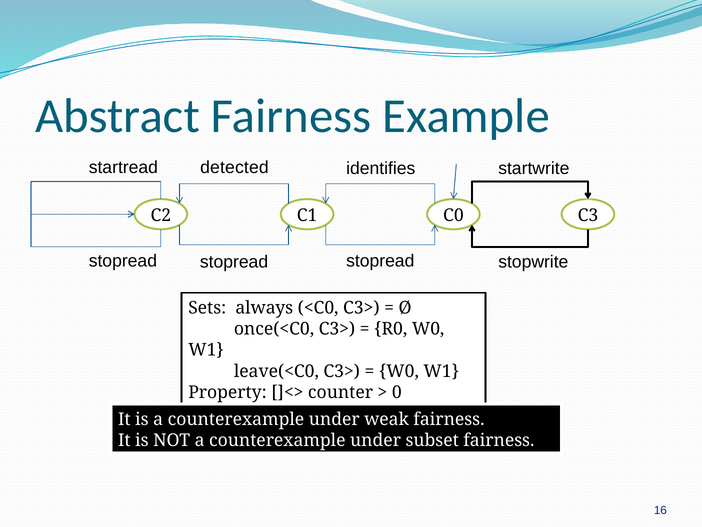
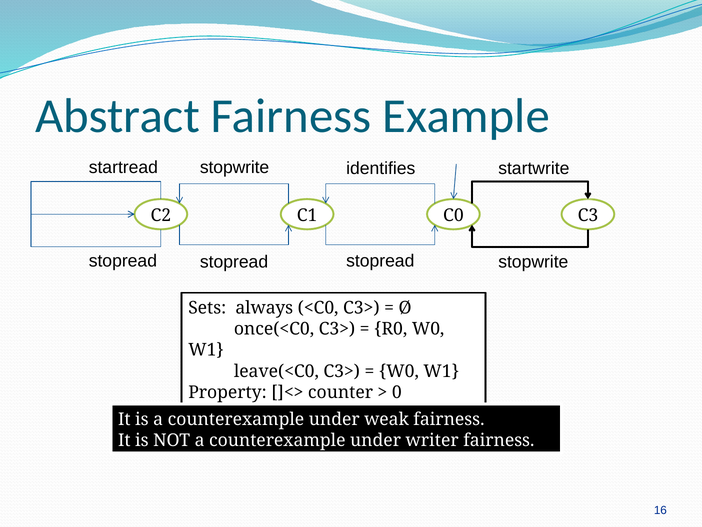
detected at (234, 167): detected -> stopwrite
subset: subset -> writer
